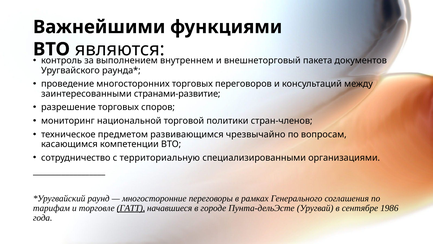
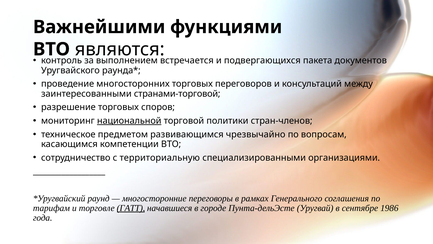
внутреннем: внутреннем -> встречается
внешнеторговый: внешнеторговый -> подвергающихся
странами-развитие: странами-развитие -> странами-торговой
национальной underline: none -> present
